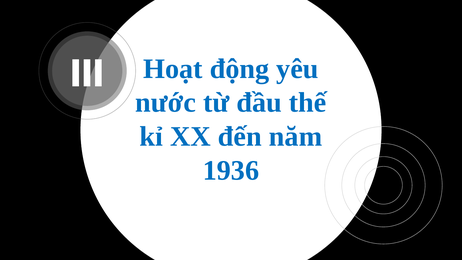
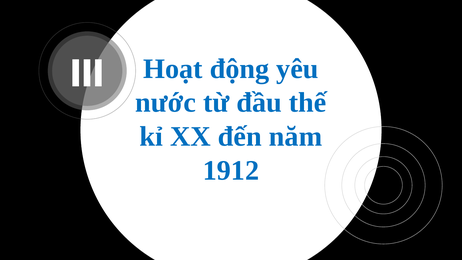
1936: 1936 -> 1912
